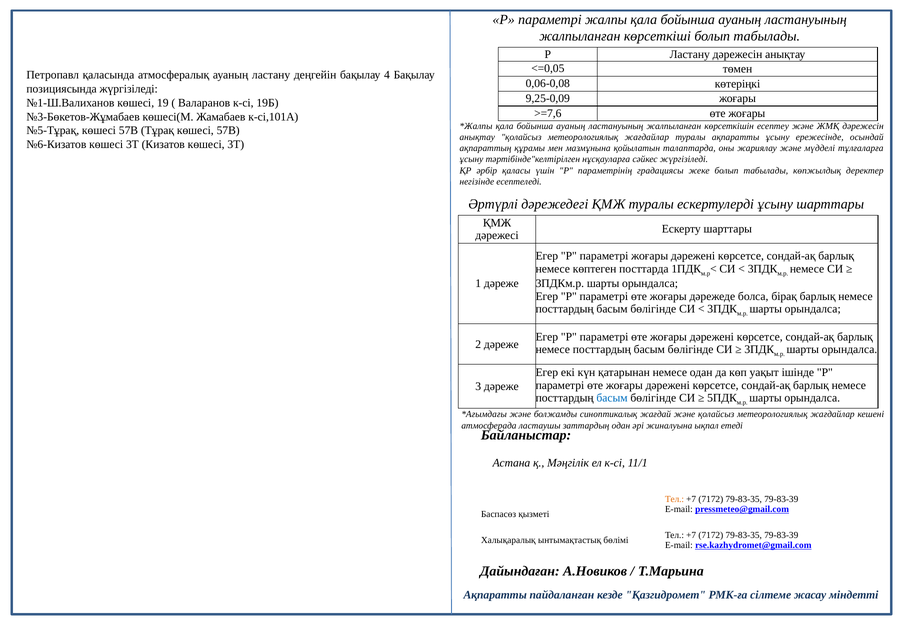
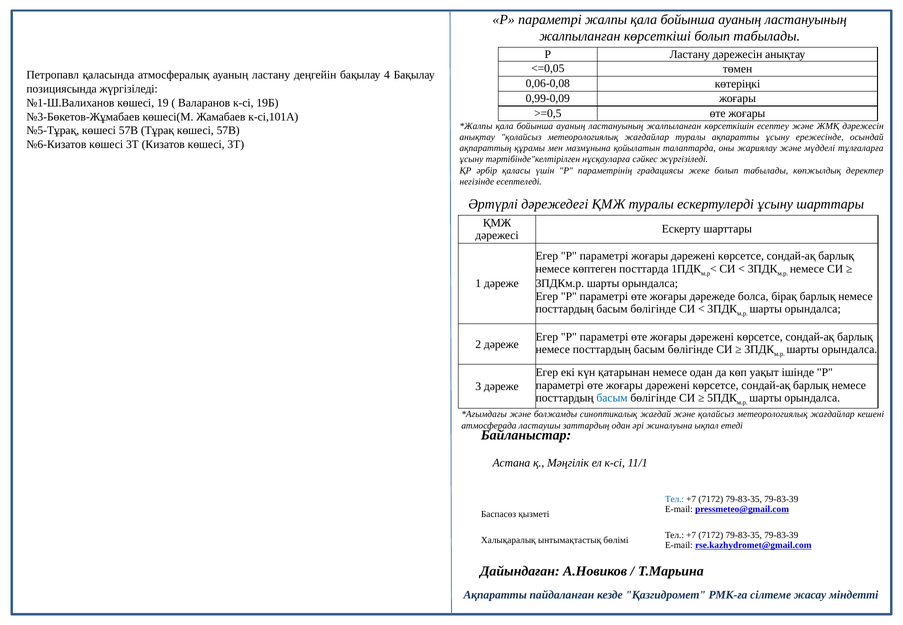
9,25-0,09: 9,25-0,09 -> 0,99-0,09
>=7,6: >=7,6 -> >=0,5
Тел at (675, 499) colour: orange -> blue
